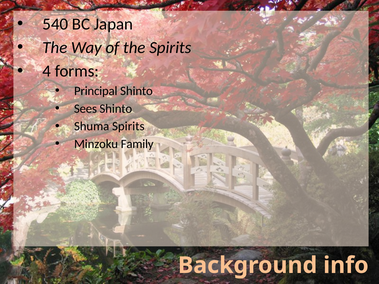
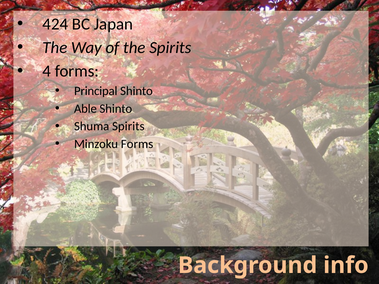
540: 540 -> 424
Sees: Sees -> Able
Minzoku Family: Family -> Forms
